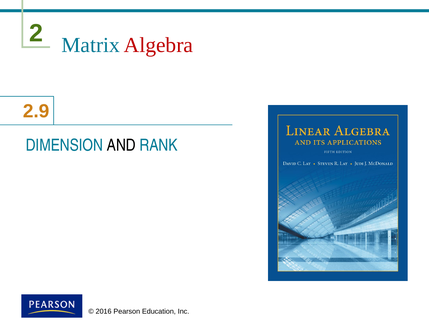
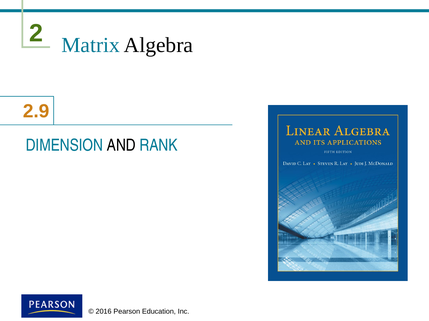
Algebra colour: red -> black
